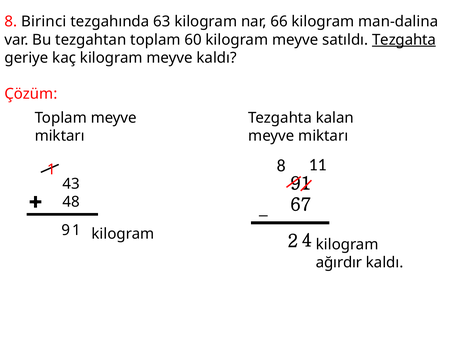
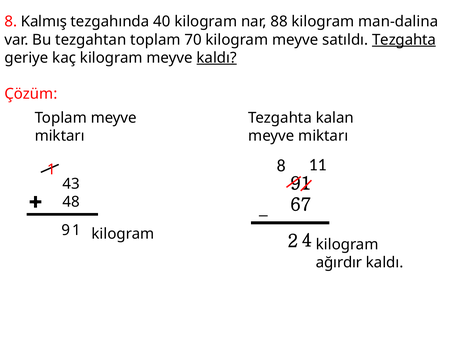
Birinci: Birinci -> Kalmış
63: 63 -> 40
66: 66 -> 88
60: 60 -> 70
kaldı at (217, 58) underline: none -> present
